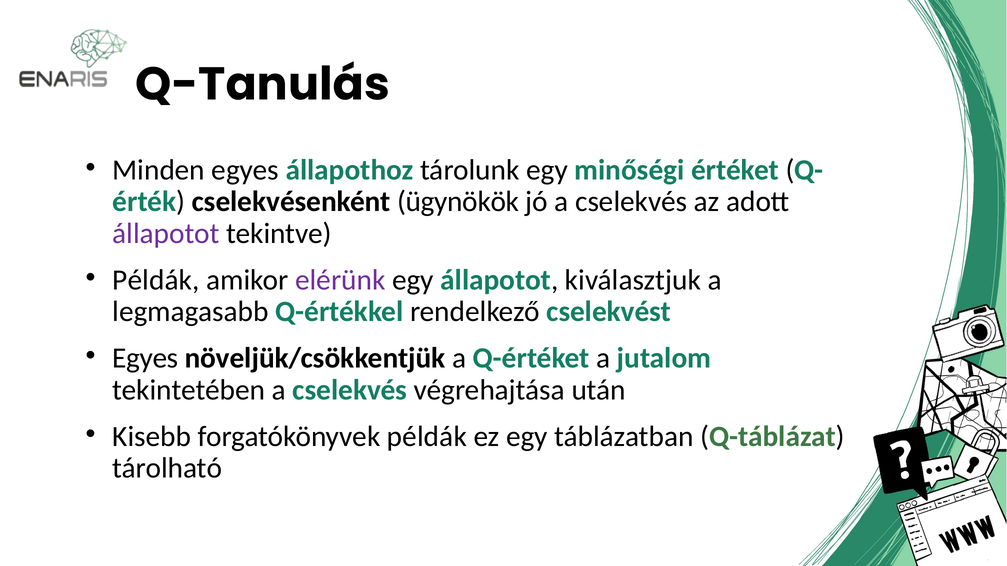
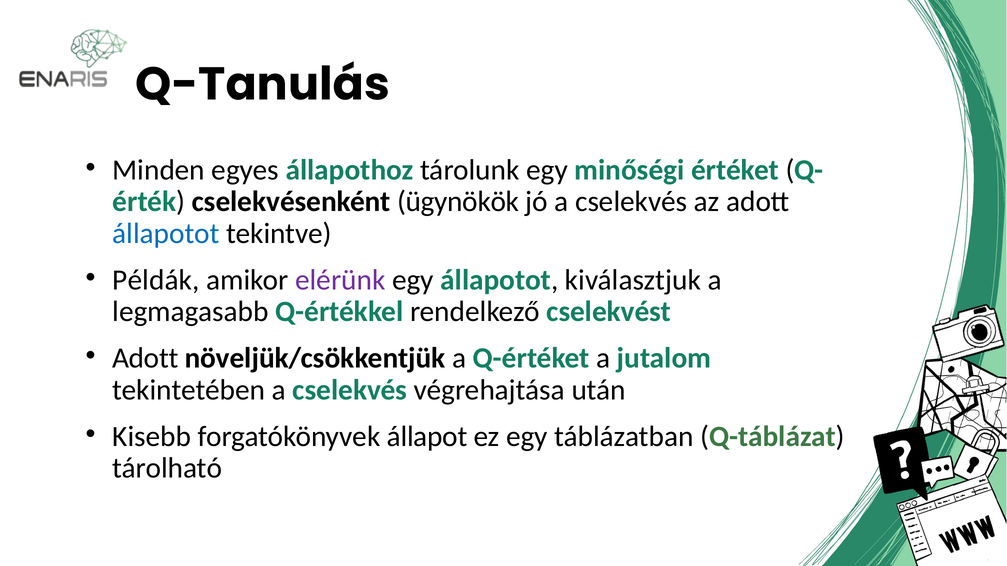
állapotot at (166, 234) colour: purple -> blue
Egyes at (145, 359): Egyes -> Adott
forgatókönyvek példák: példák -> állapot
